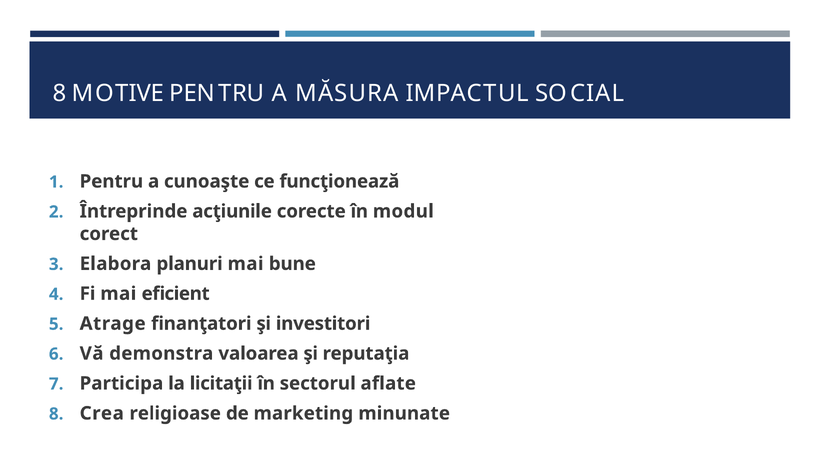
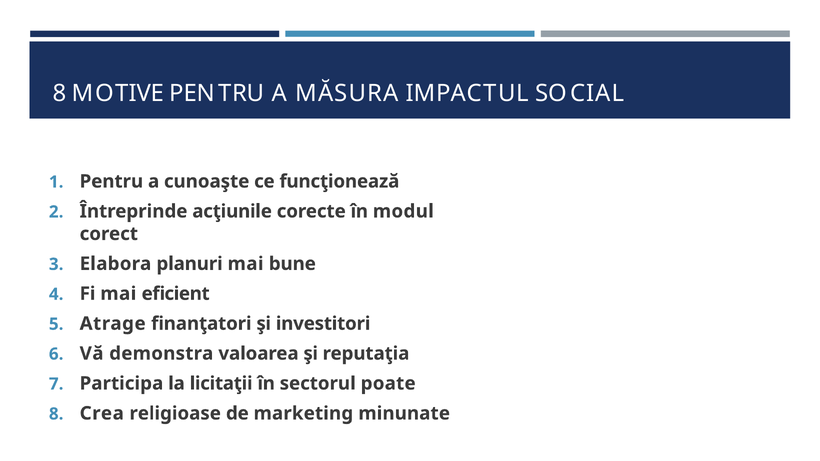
aflate: aflate -> poate
